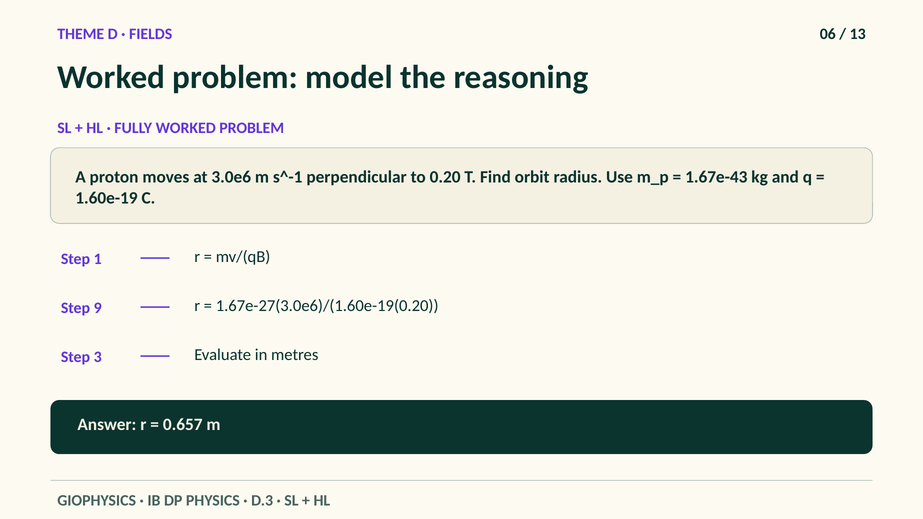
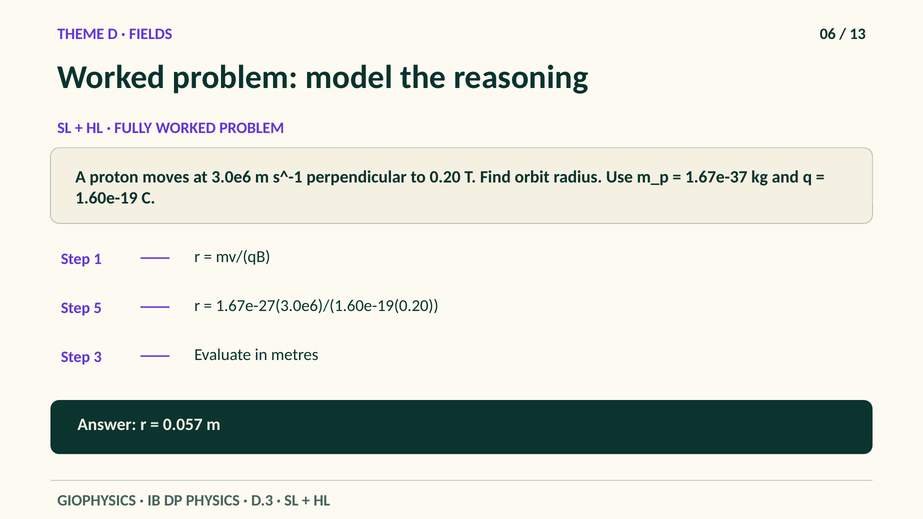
1.67e-43: 1.67e-43 -> 1.67e-37
9: 9 -> 5
0.657: 0.657 -> 0.057
